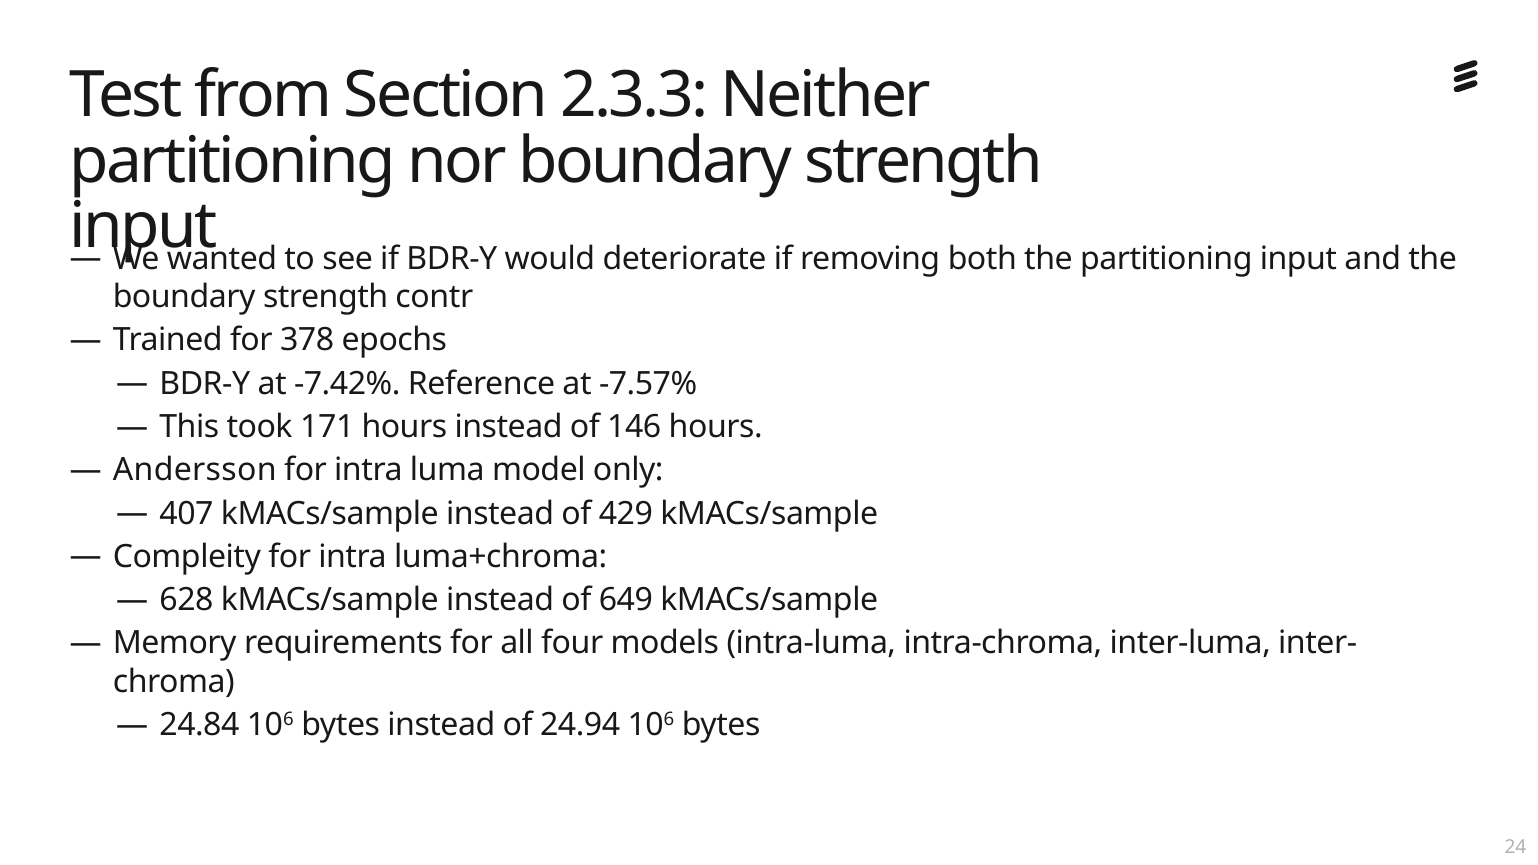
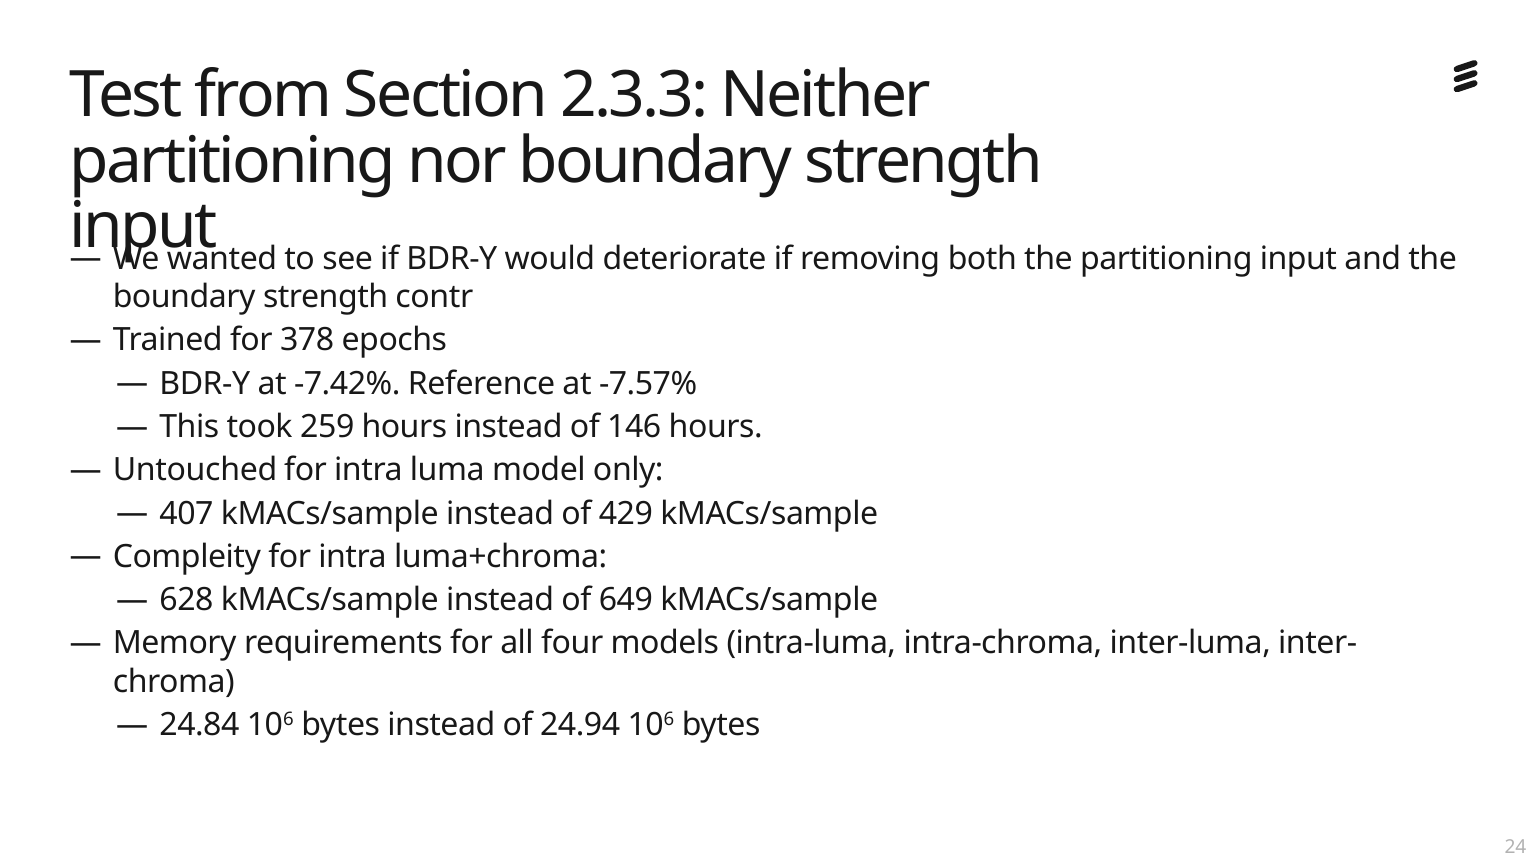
171: 171 -> 259
Andersson: Andersson -> Untouched
